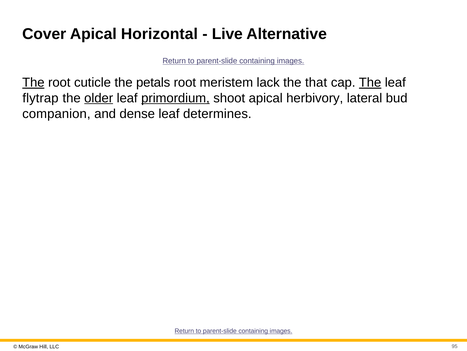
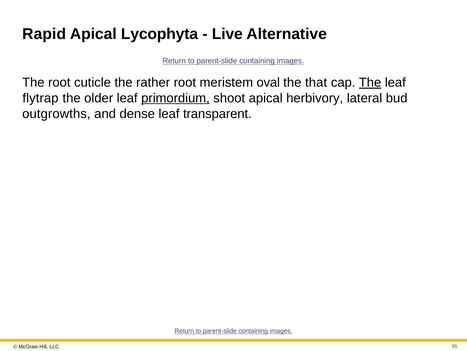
Cover: Cover -> Rapid
Horizontal: Horizontal -> Lycophyta
The at (33, 82) underline: present -> none
petals: petals -> rather
lack: lack -> oval
older underline: present -> none
companion: companion -> outgrowths
determines: determines -> transparent
